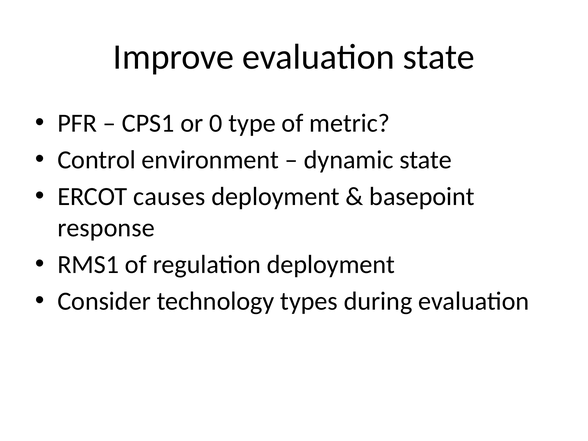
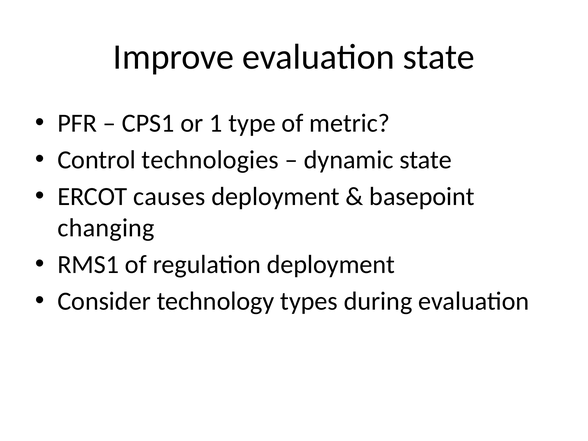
0: 0 -> 1
environment: environment -> technologies
response: response -> changing
